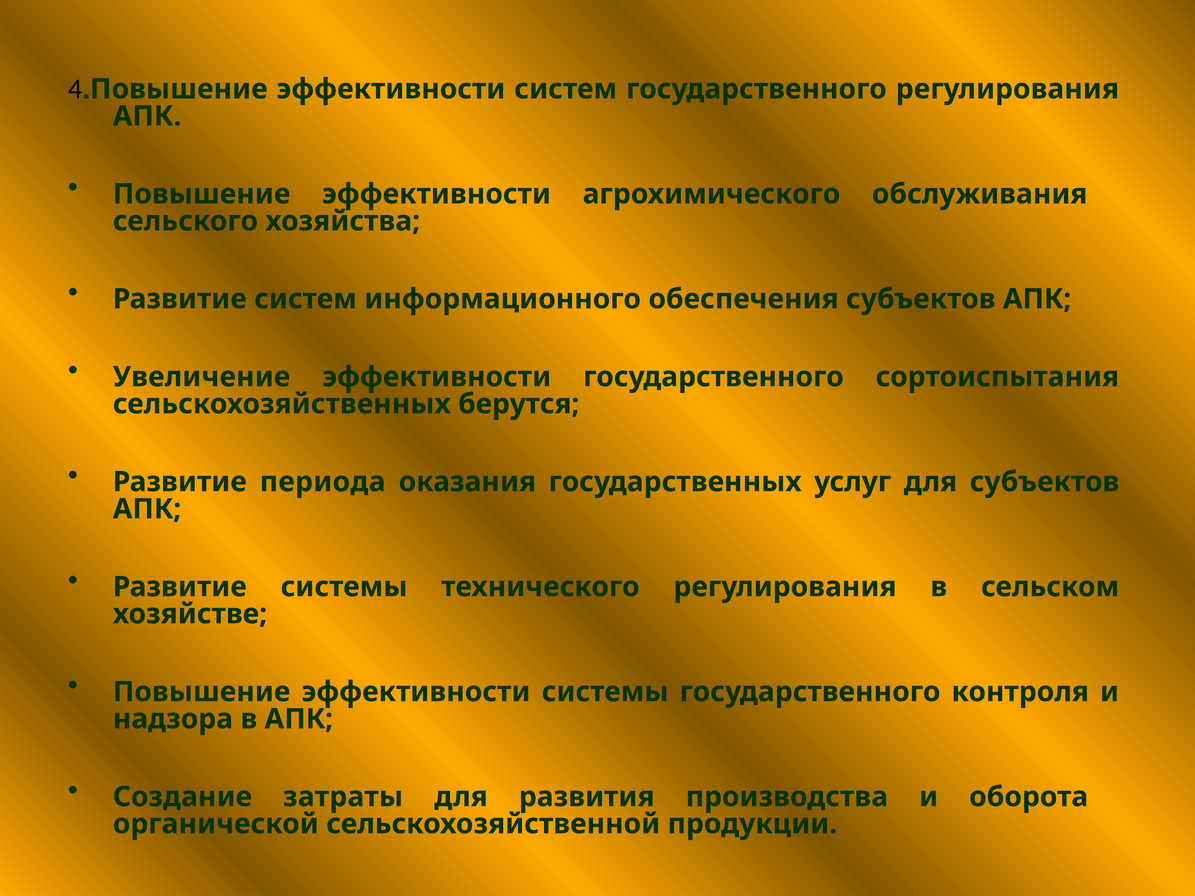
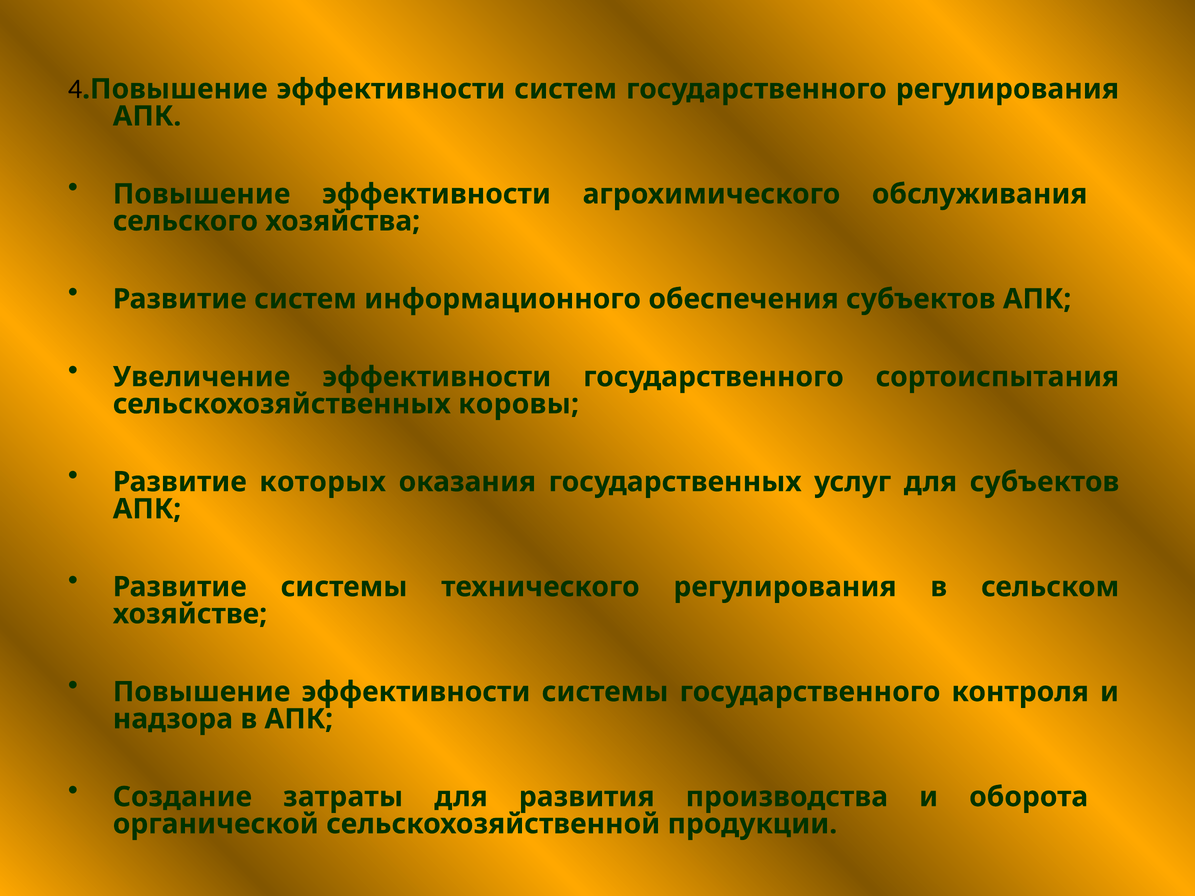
берутся: берутся -> коровы
периода: периода -> которых
